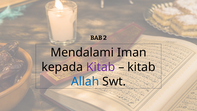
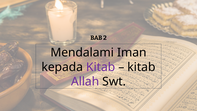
Allah colour: blue -> purple
